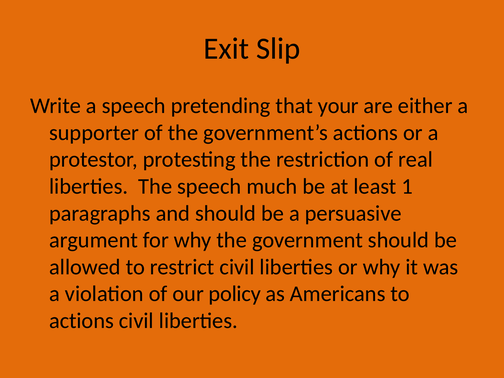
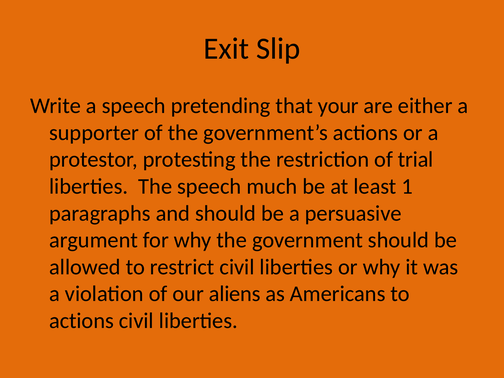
real: real -> trial
policy: policy -> aliens
